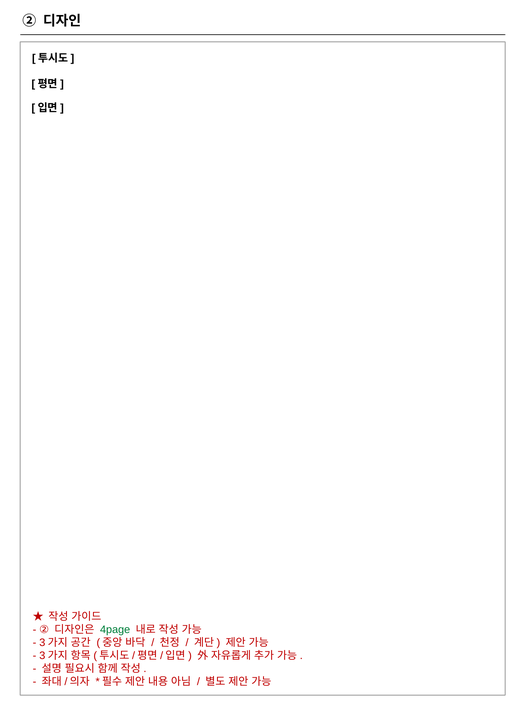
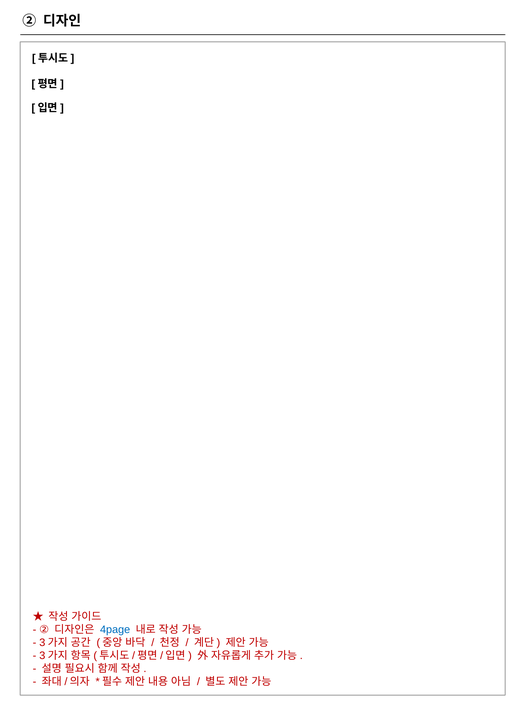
4page colour: green -> blue
